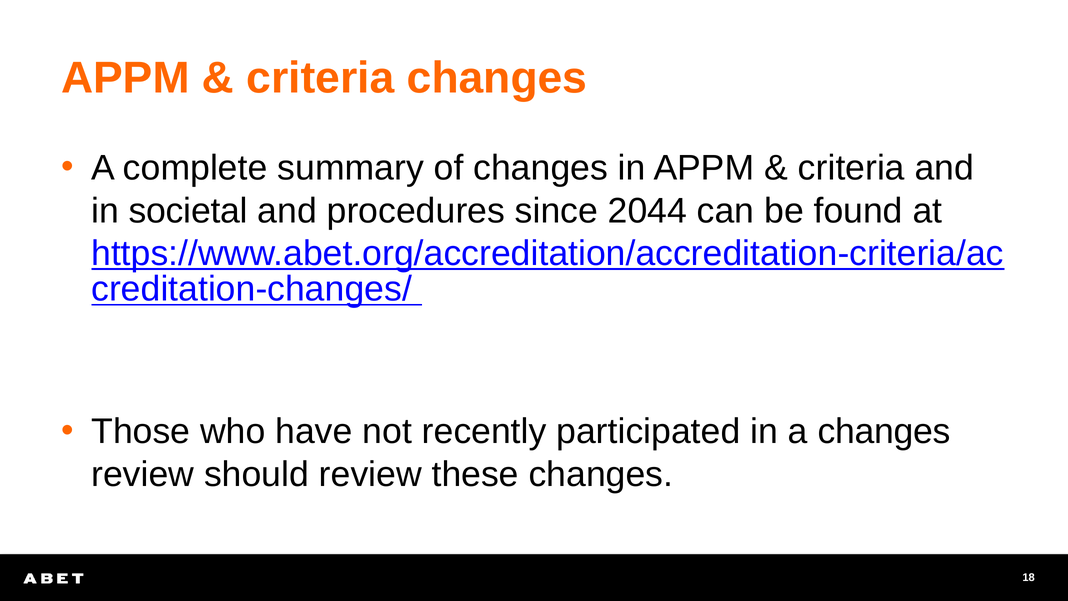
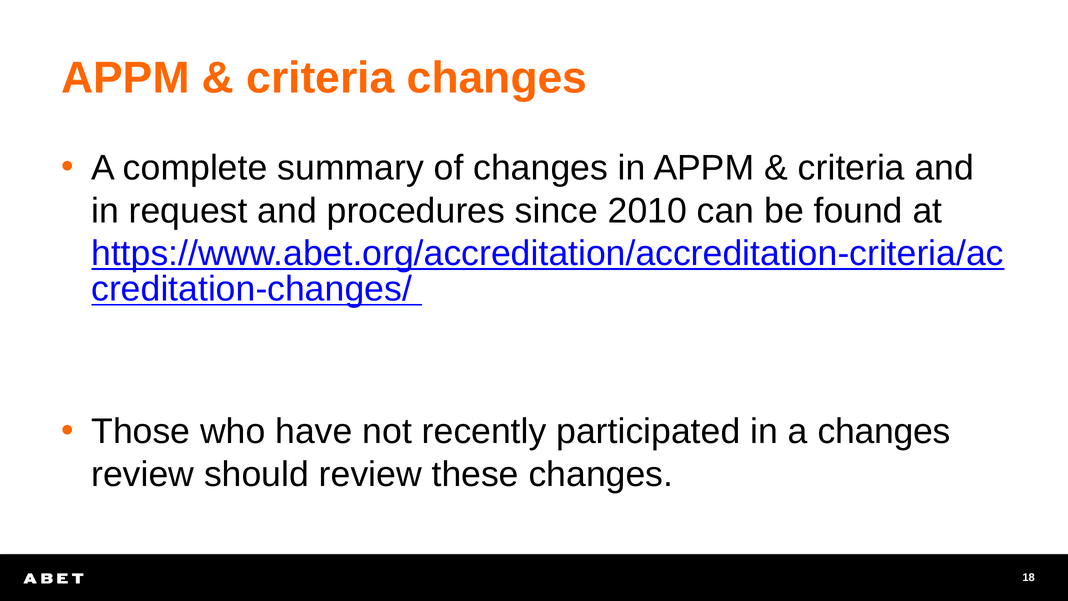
societal: societal -> request
2044: 2044 -> 2010
